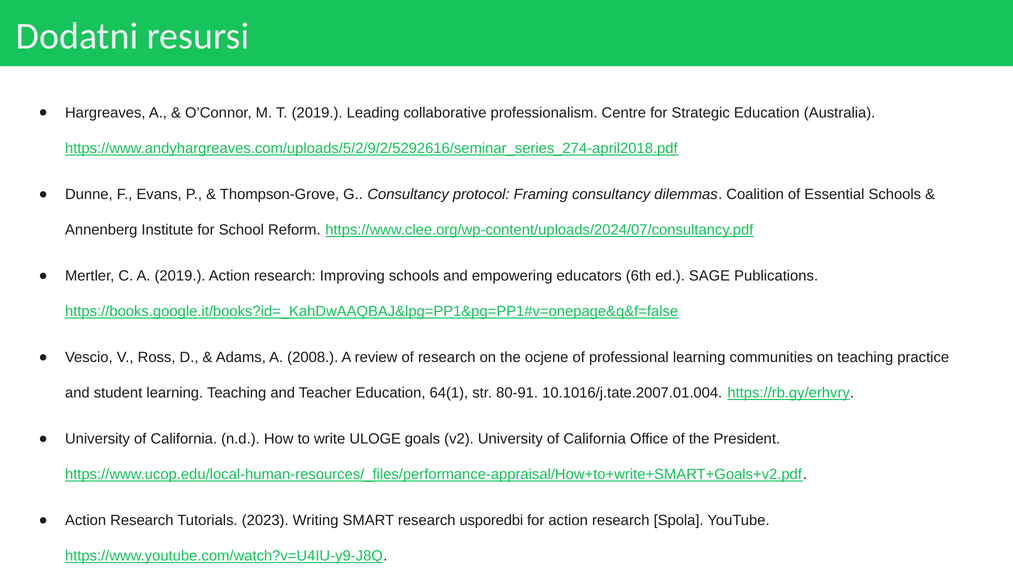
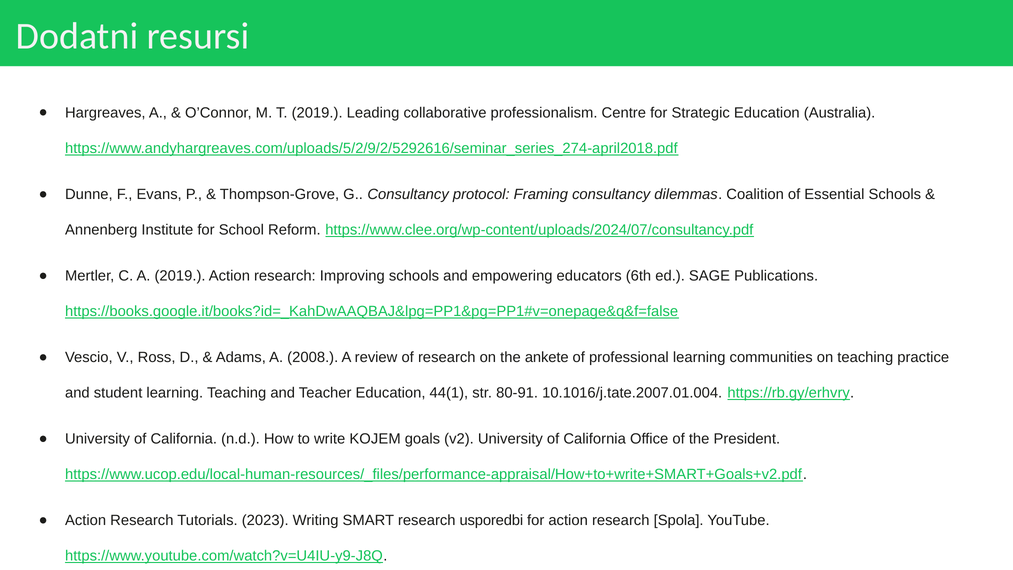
ocjene: ocjene -> ankete
64(1: 64(1 -> 44(1
ULOGE: ULOGE -> KOJEM
